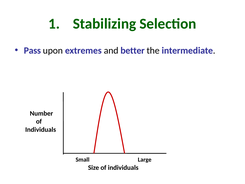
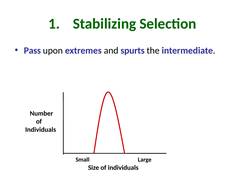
better: better -> spurts
